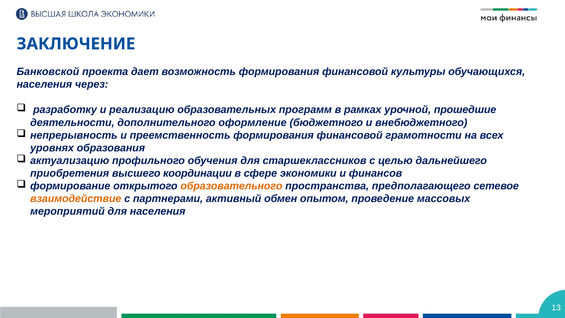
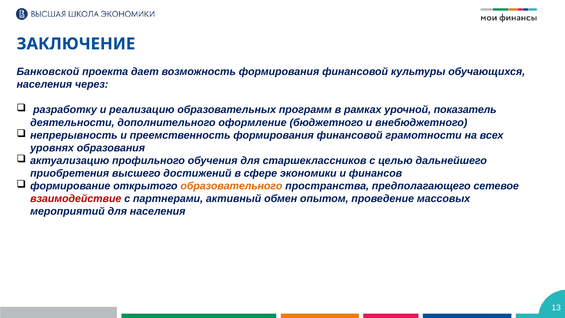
прошедшие: прошедшие -> показатель
координации: координации -> достижений
взаимодействие colour: orange -> red
